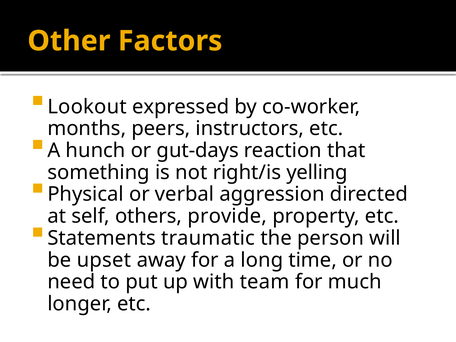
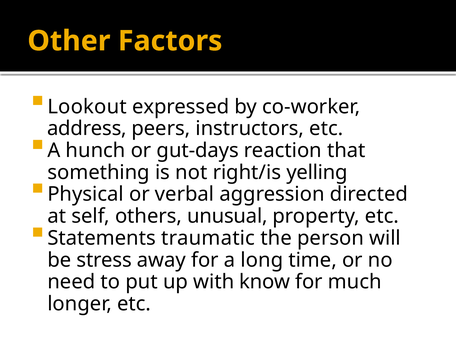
months: months -> address
provide: provide -> unusual
upset: upset -> stress
team: team -> know
